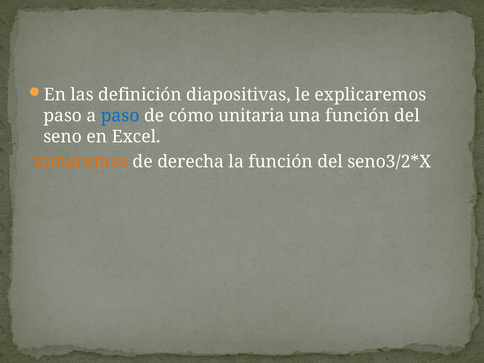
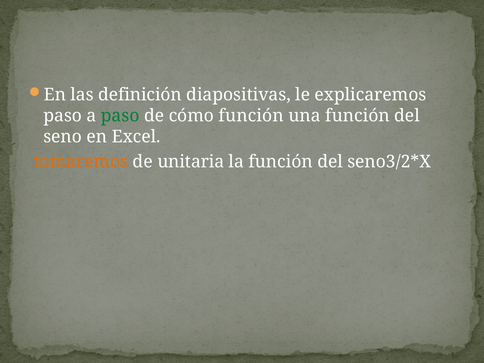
paso at (120, 116) colour: blue -> green
cómo unitaria: unitaria -> función
derecha: derecha -> unitaria
